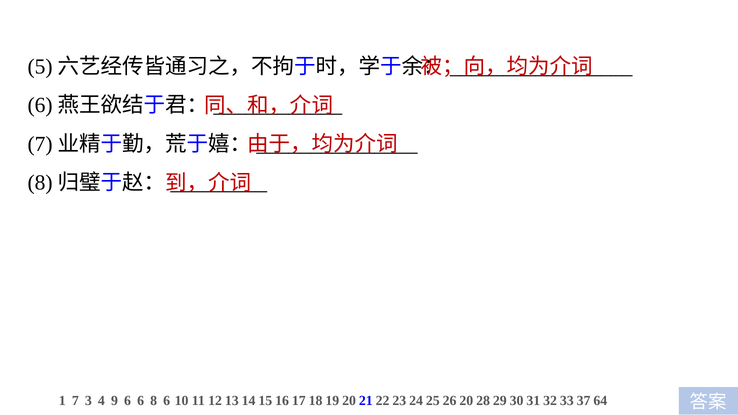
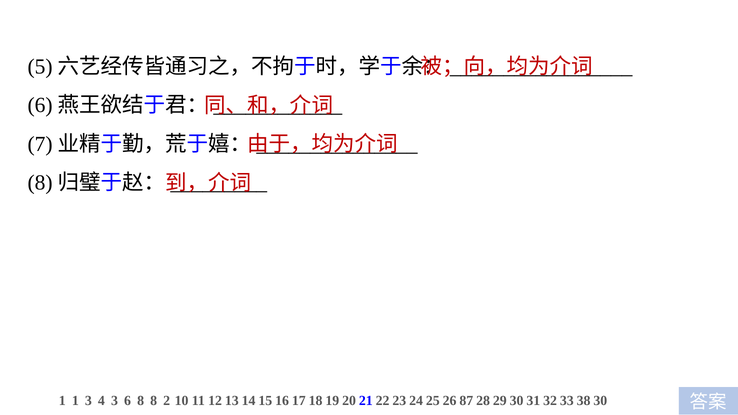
1 7: 7 -> 1
4 9: 9 -> 3
6 6: 6 -> 8
8 6: 6 -> 2
20: 20 -> 87
37: 37 -> 38
64: 64 -> 30
